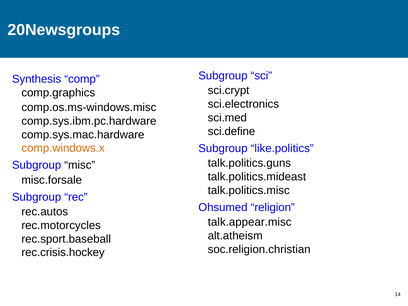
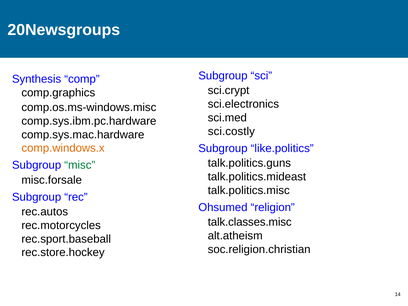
sci.define: sci.define -> sci.costly
misc colour: black -> green
talk.appear.misc: talk.appear.misc -> talk.classes.misc
rec.crisis.hockey: rec.crisis.hockey -> rec.store.hockey
